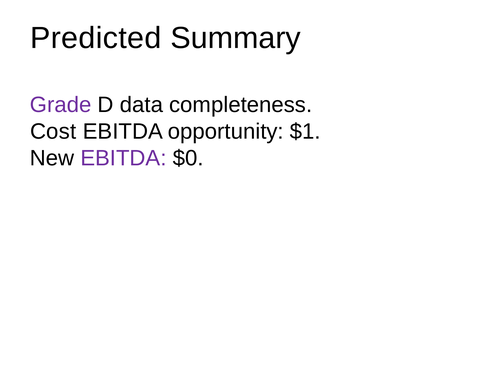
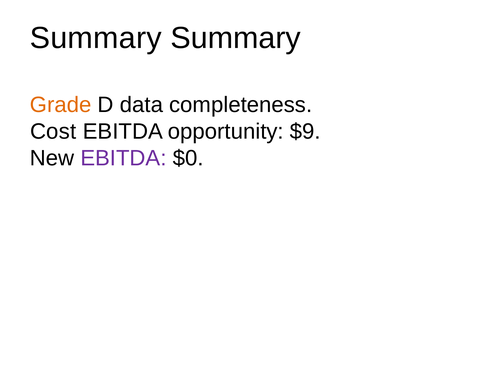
Predicted at (96, 38): Predicted -> Summary
Grade colour: purple -> orange
$1: $1 -> $9
